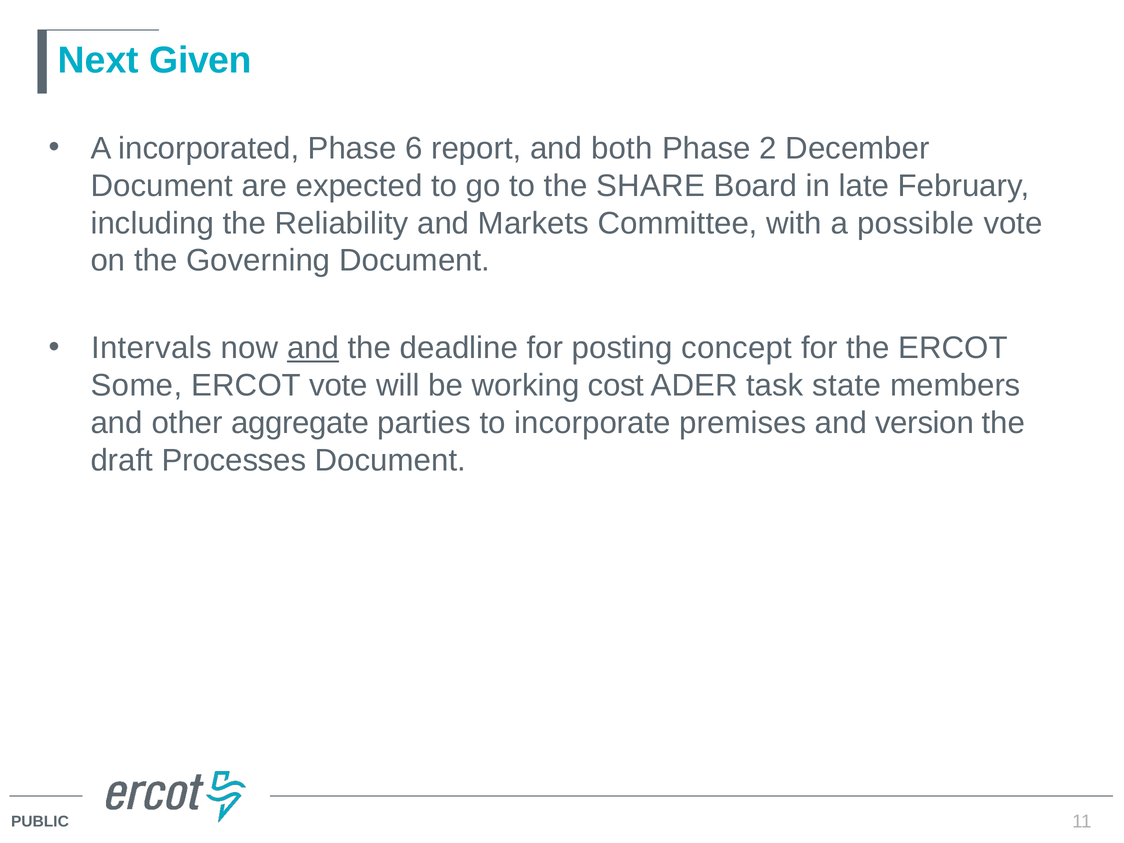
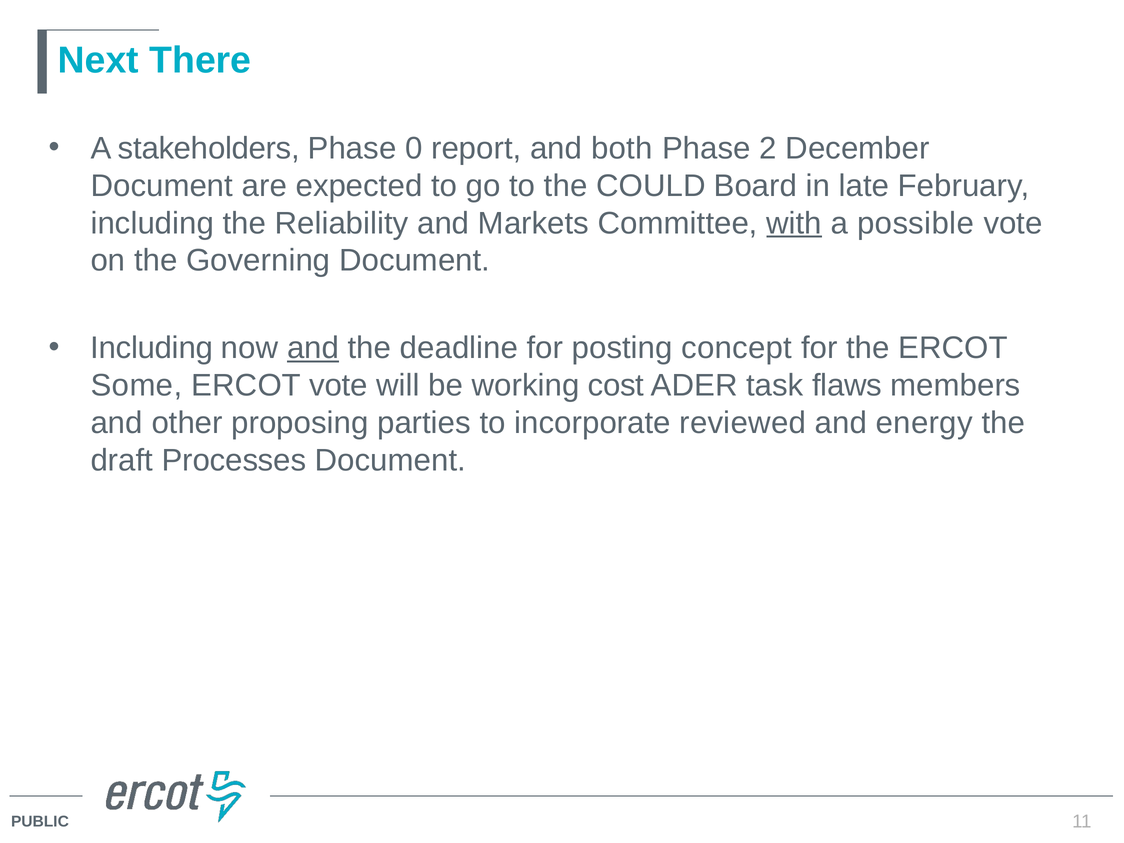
Given: Given -> There
incorporated: incorporated -> stakeholders
6: 6 -> 0
SHARE: SHARE -> COULD
with underline: none -> present
Intervals at (151, 348): Intervals -> Including
state: state -> flaws
aggregate: aggregate -> proposing
premises: premises -> reviewed
version: version -> energy
